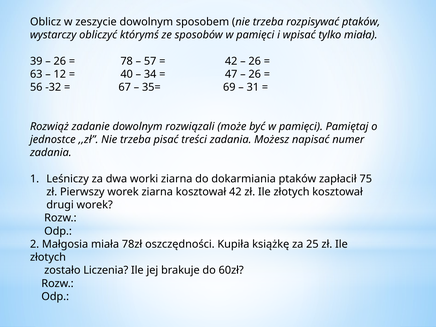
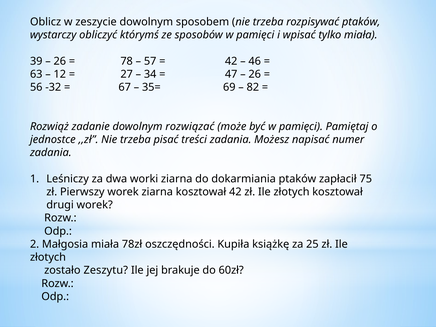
26 at (255, 61): 26 -> 46
40: 40 -> 27
31: 31 -> 82
rozwiązali: rozwiązali -> rozwiązać
Liczenia: Liczenia -> Zeszytu
